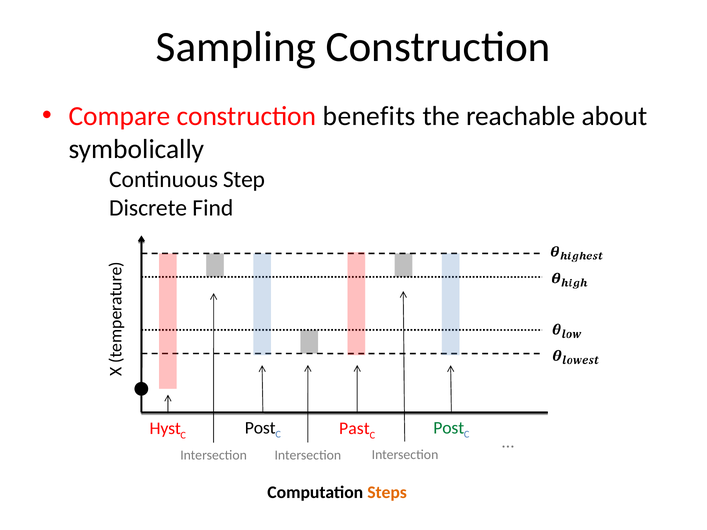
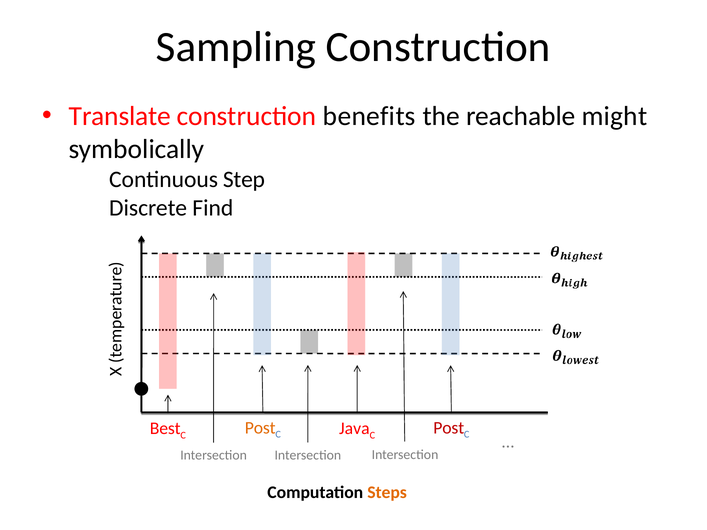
Compare: Compare -> Translate
about: about -> might
Post at (260, 428) colour: black -> orange
Hyst: Hyst -> Best
Past: Past -> Java
Post at (449, 428) colour: green -> red
